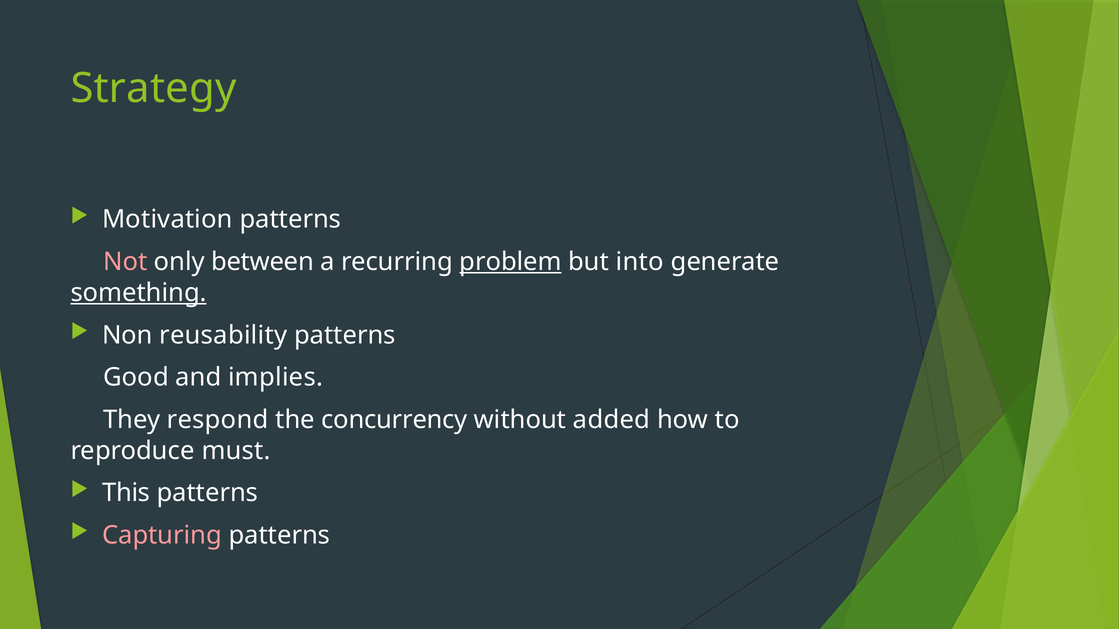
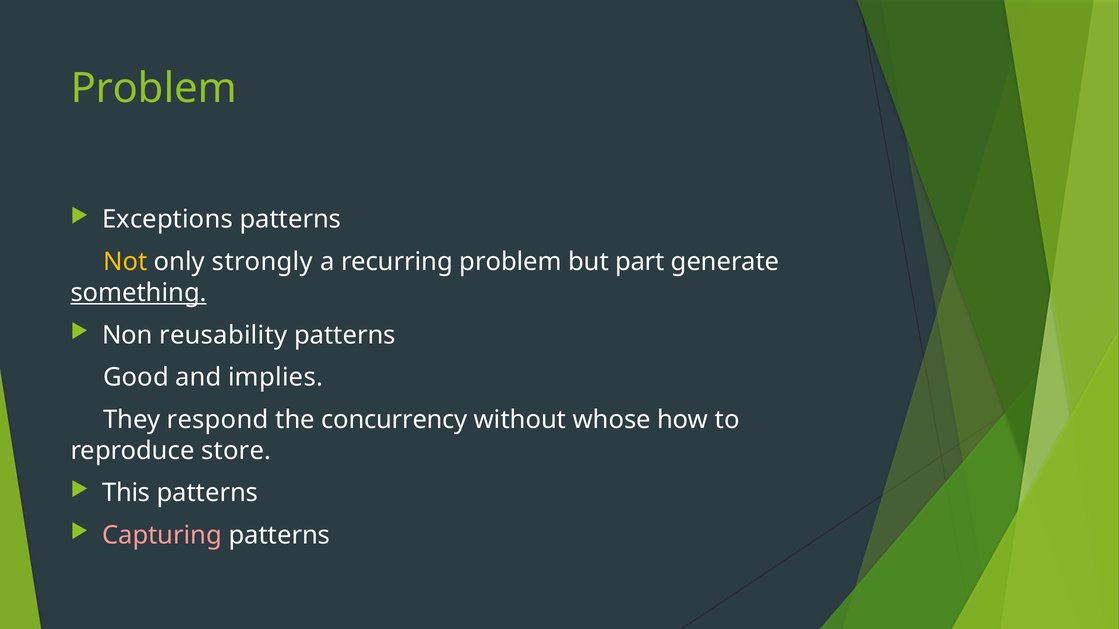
Strategy at (154, 88): Strategy -> Problem
Motivation: Motivation -> Exceptions
Not colour: pink -> yellow
between: between -> strongly
problem at (511, 262) underline: present -> none
into: into -> part
added: added -> whose
must: must -> store
